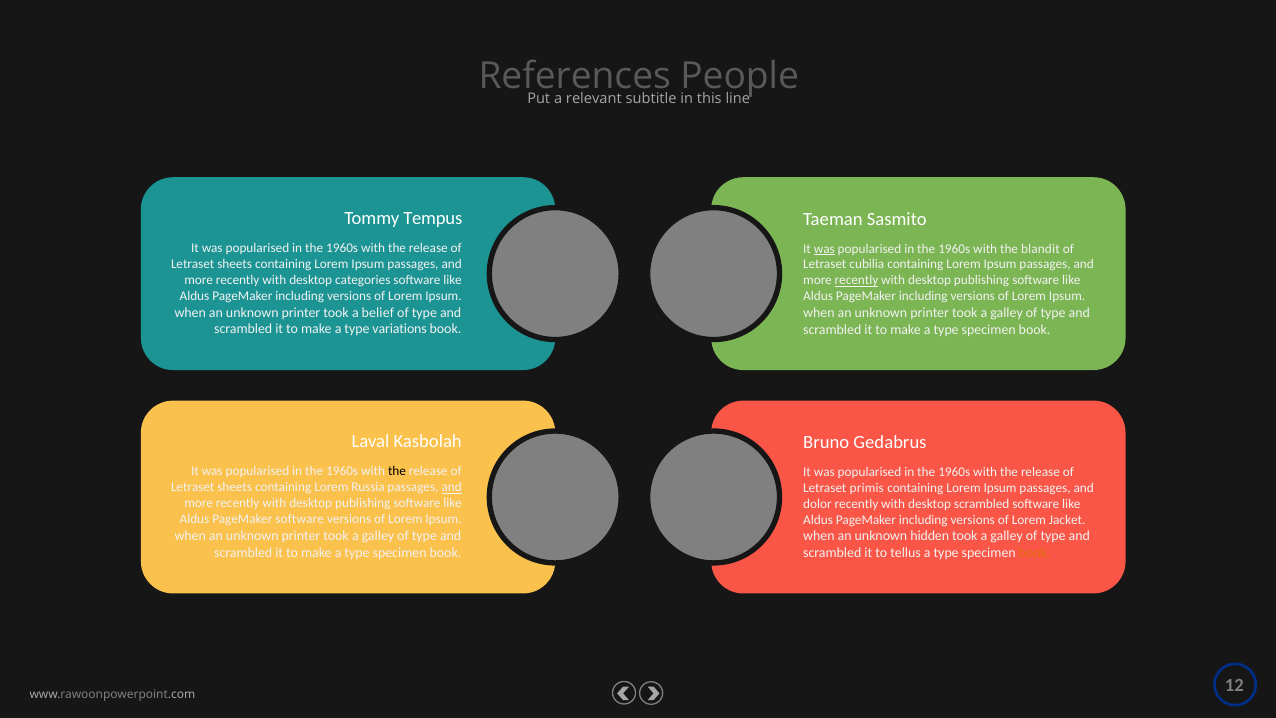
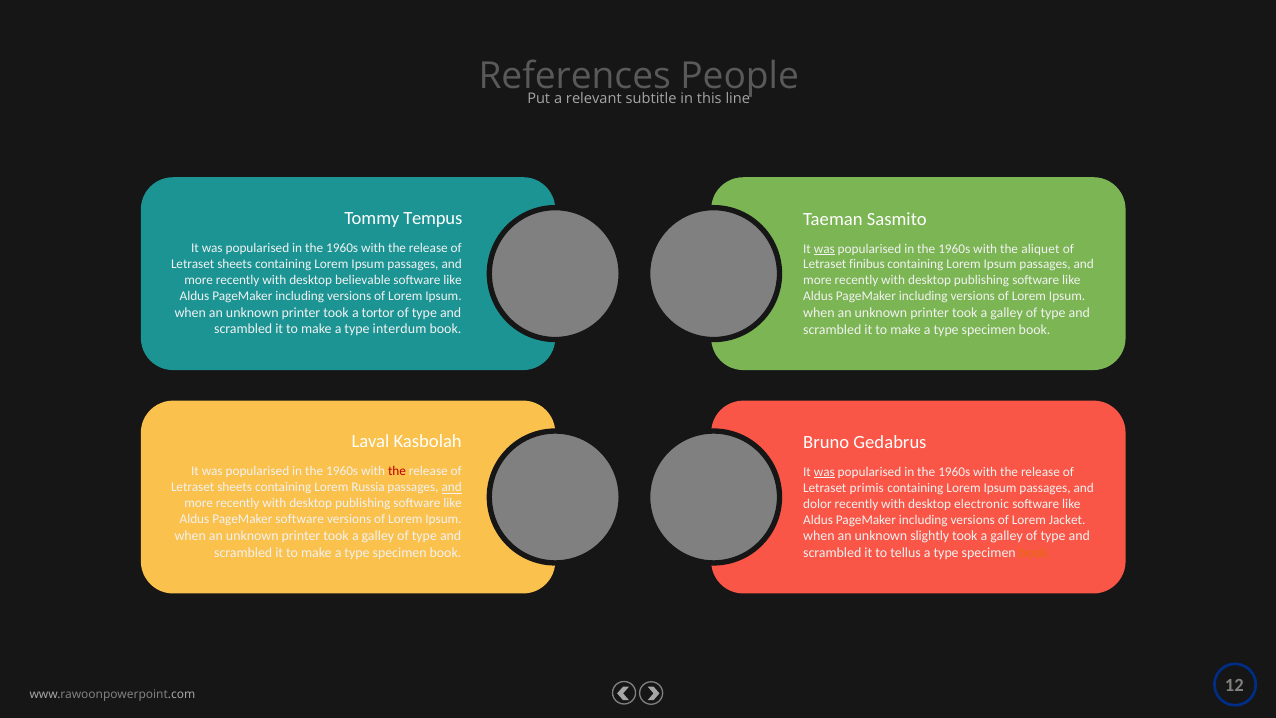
blandit: blandit -> aliquet
cubilia: cubilia -> finibus
categories: categories -> believable
recently at (856, 280) underline: present -> none
belief: belief -> tortor
variations: variations -> interdum
the at (397, 471) colour: black -> red
was at (824, 472) underline: none -> present
desktop scrambled: scrambled -> electronic
hidden: hidden -> slightly
